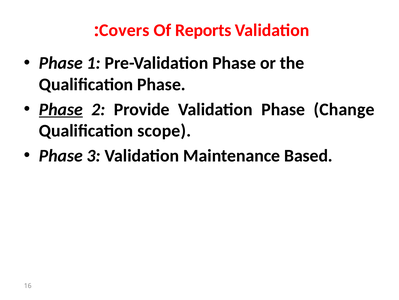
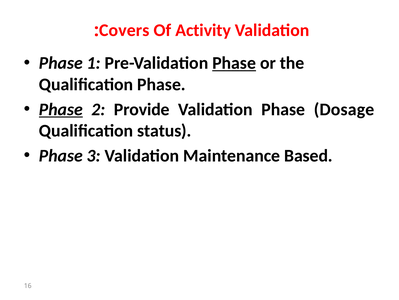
Reports: Reports -> Activity
Phase at (234, 63) underline: none -> present
Change: Change -> Dosage
scope: scope -> status
